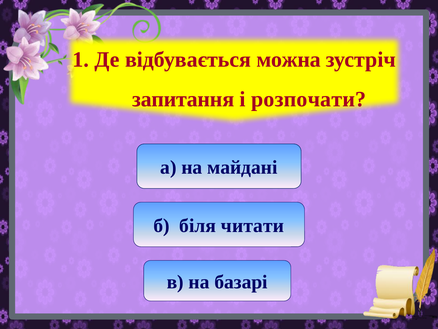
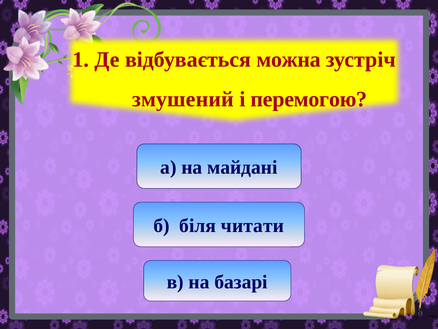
запитання: запитання -> змушений
розпочати: розпочати -> перемогою
